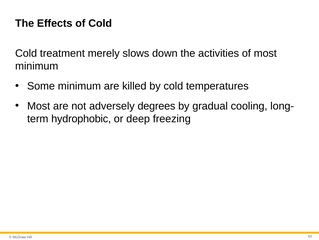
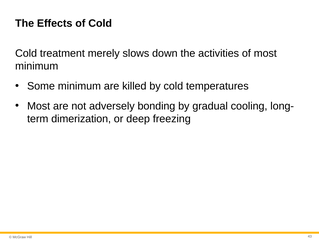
degrees: degrees -> bonding
hydrophobic: hydrophobic -> dimerization
